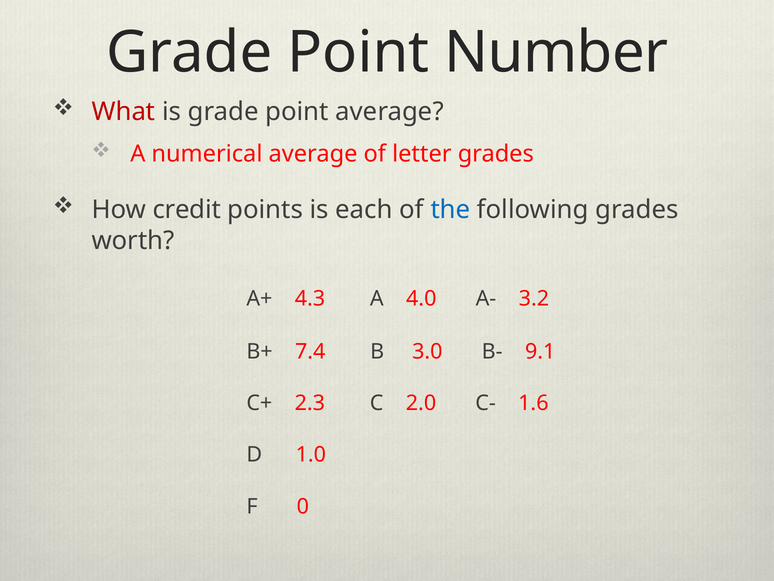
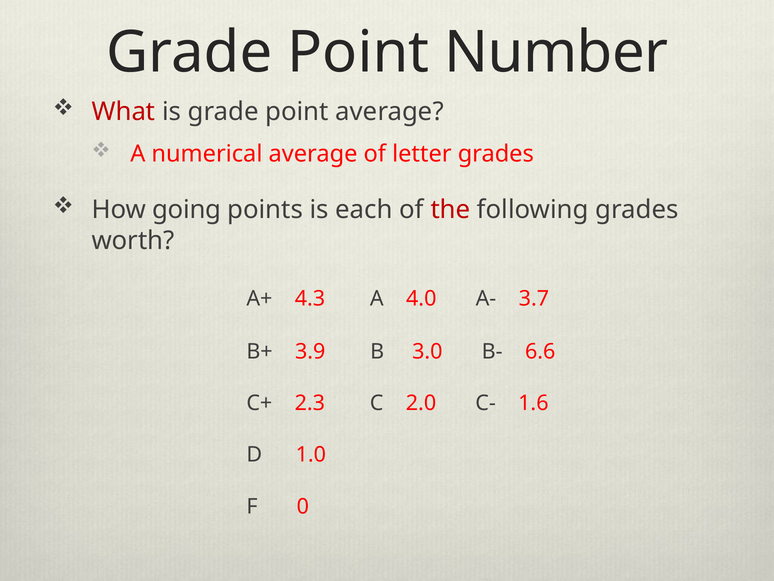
credit: credit -> going
the colour: blue -> red
3.2: 3.2 -> 3.7
7.4: 7.4 -> 3.9
9.1: 9.1 -> 6.6
